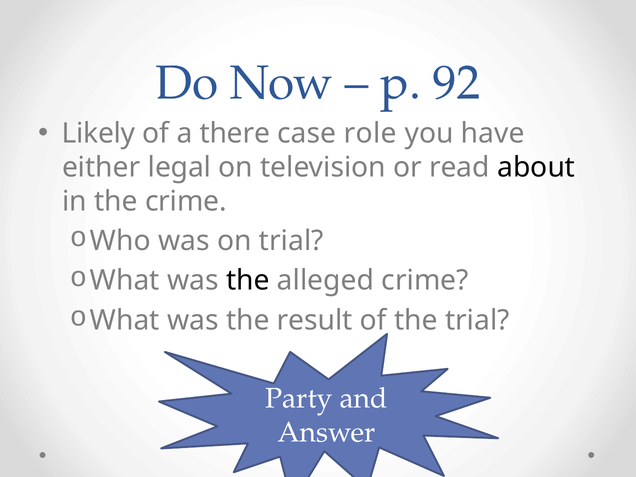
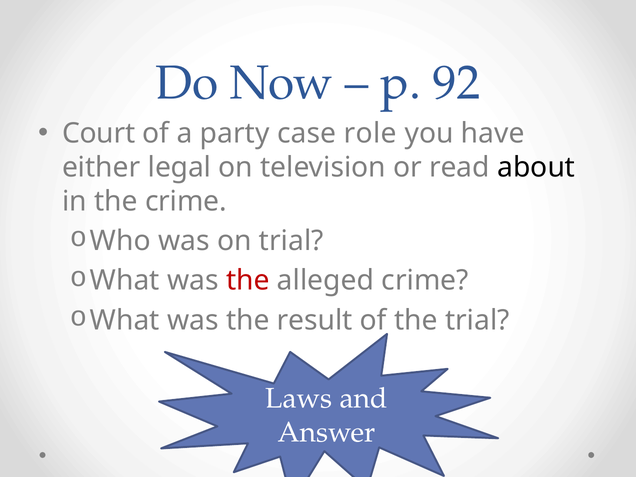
Likely: Likely -> Court
there: there -> party
the at (248, 281) colour: black -> red
Party: Party -> Laws
